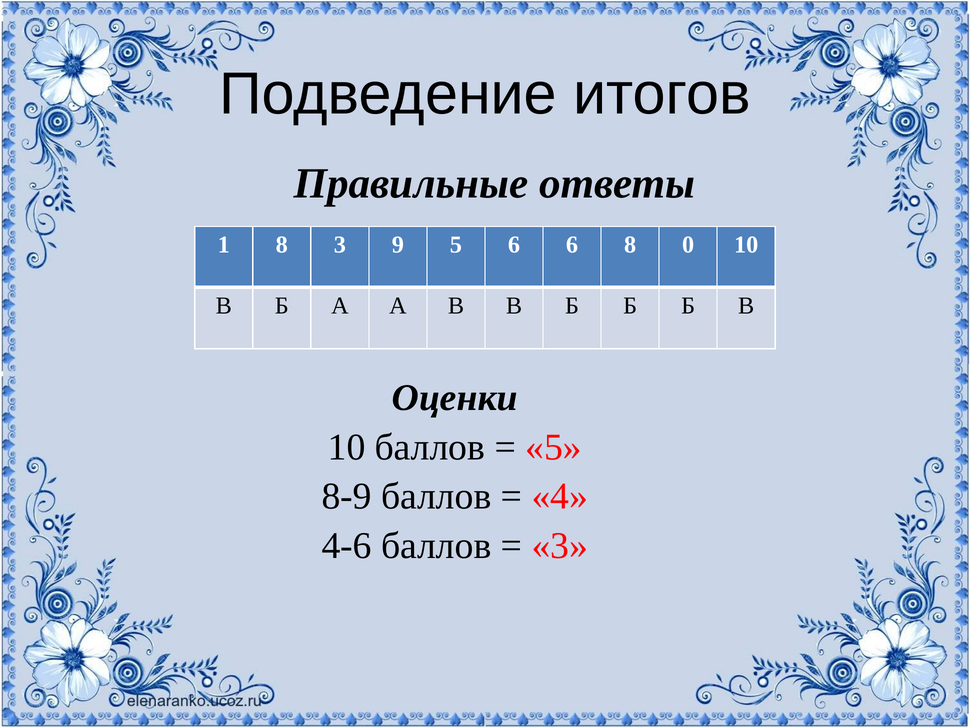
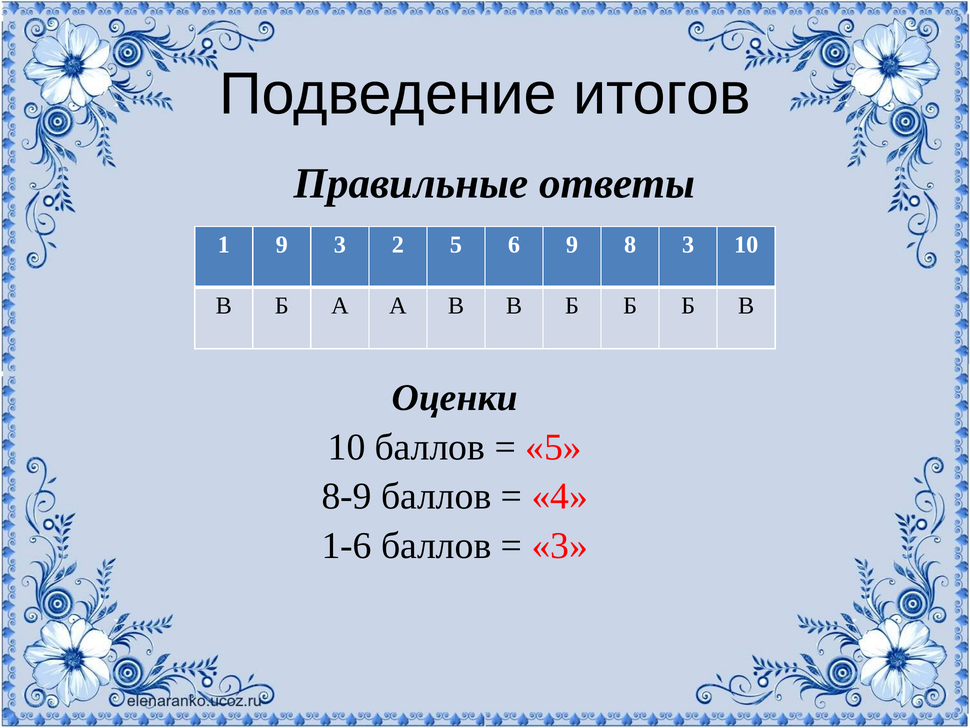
1 8: 8 -> 9
9: 9 -> 2
6 6: 6 -> 9
8 0: 0 -> 3
4-6: 4-6 -> 1-6
